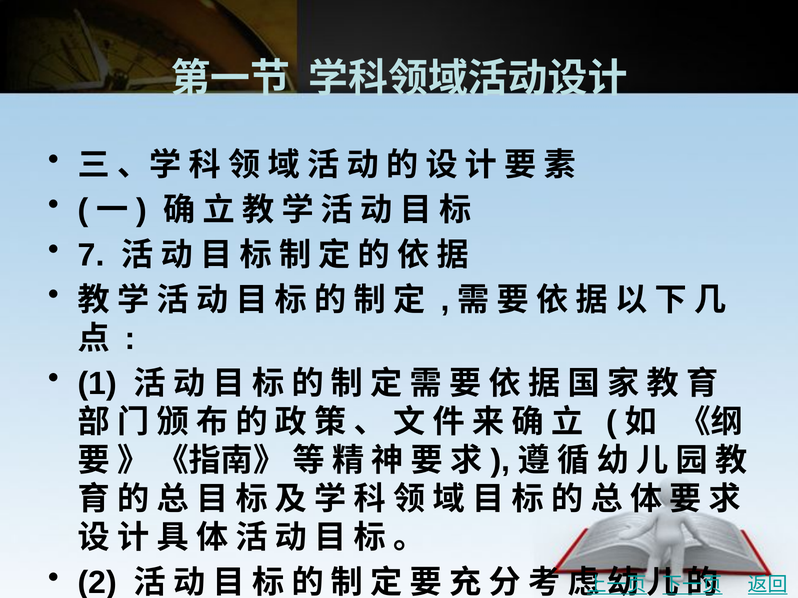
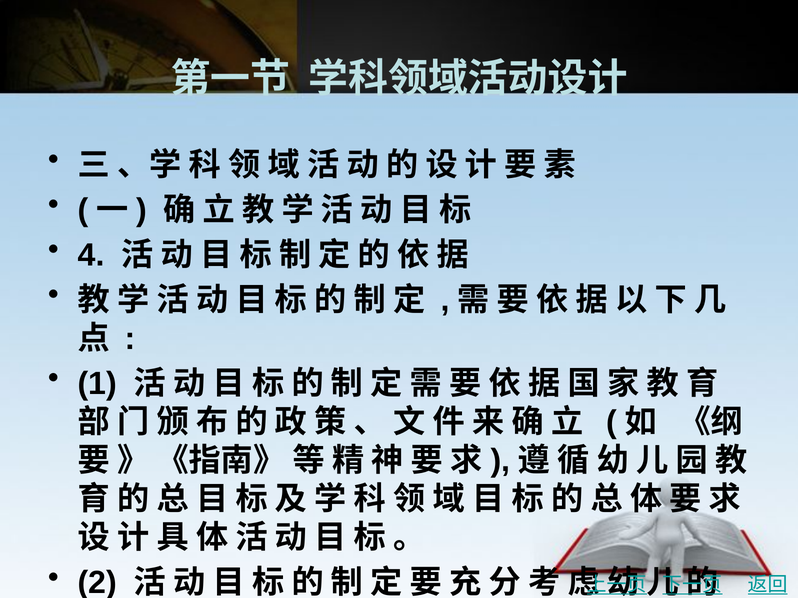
7: 7 -> 4
